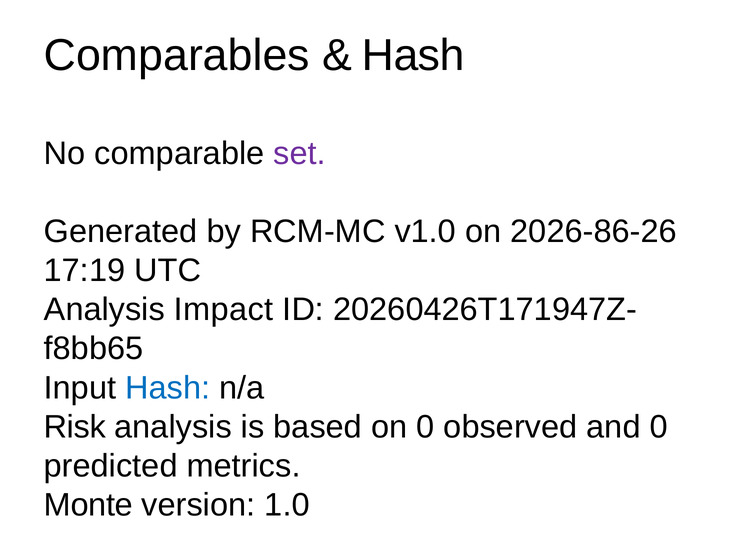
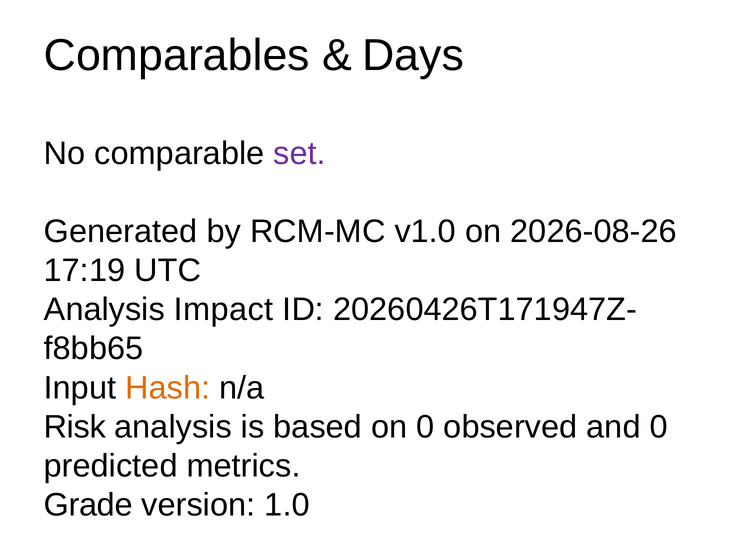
Hash at (413, 56): Hash -> Days
2026-86-26: 2026-86-26 -> 2026-08-26
Hash at (168, 388) colour: blue -> orange
Monte: Monte -> Grade
